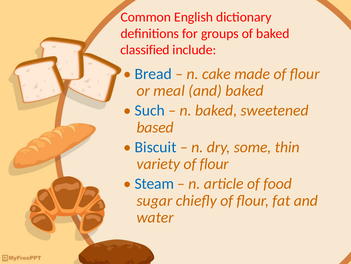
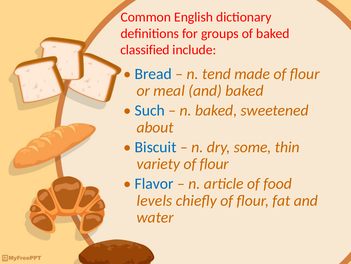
cake: cake -> tend
based: based -> about
Steam: Steam -> Flavor
sugar: sugar -> levels
